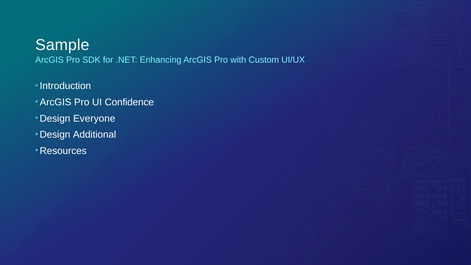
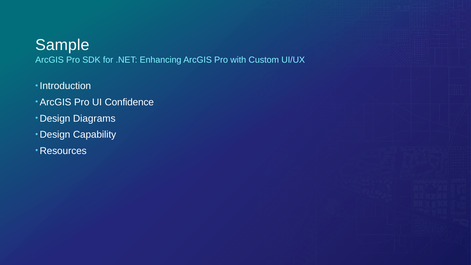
Everyone: Everyone -> Diagrams
Additional: Additional -> Capability
